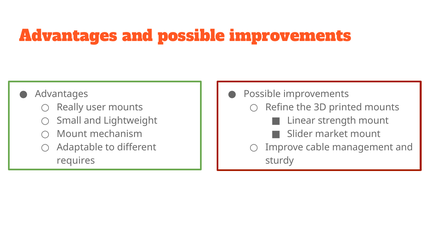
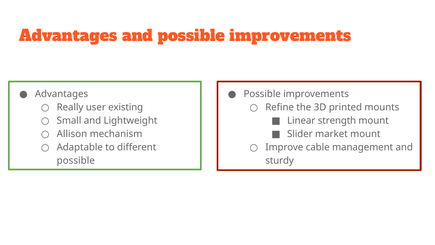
user mounts: mounts -> existing
Mount at (72, 134): Mount -> Allison
requires at (76, 160): requires -> possible
